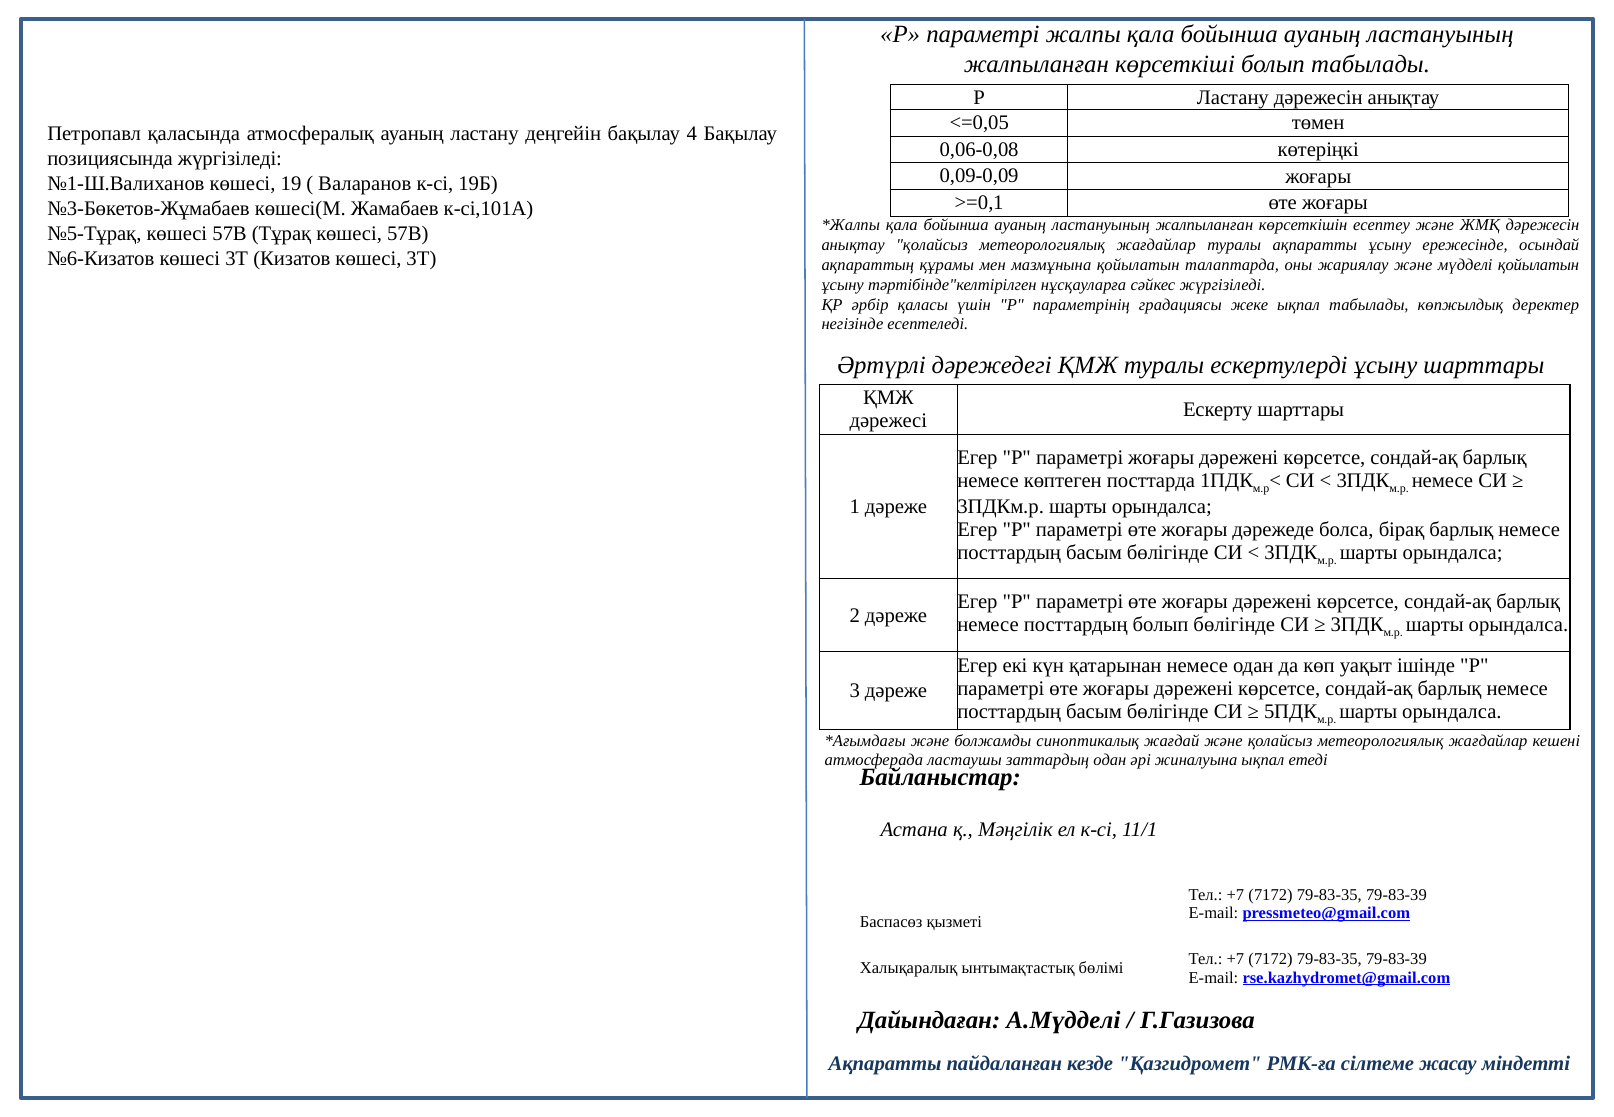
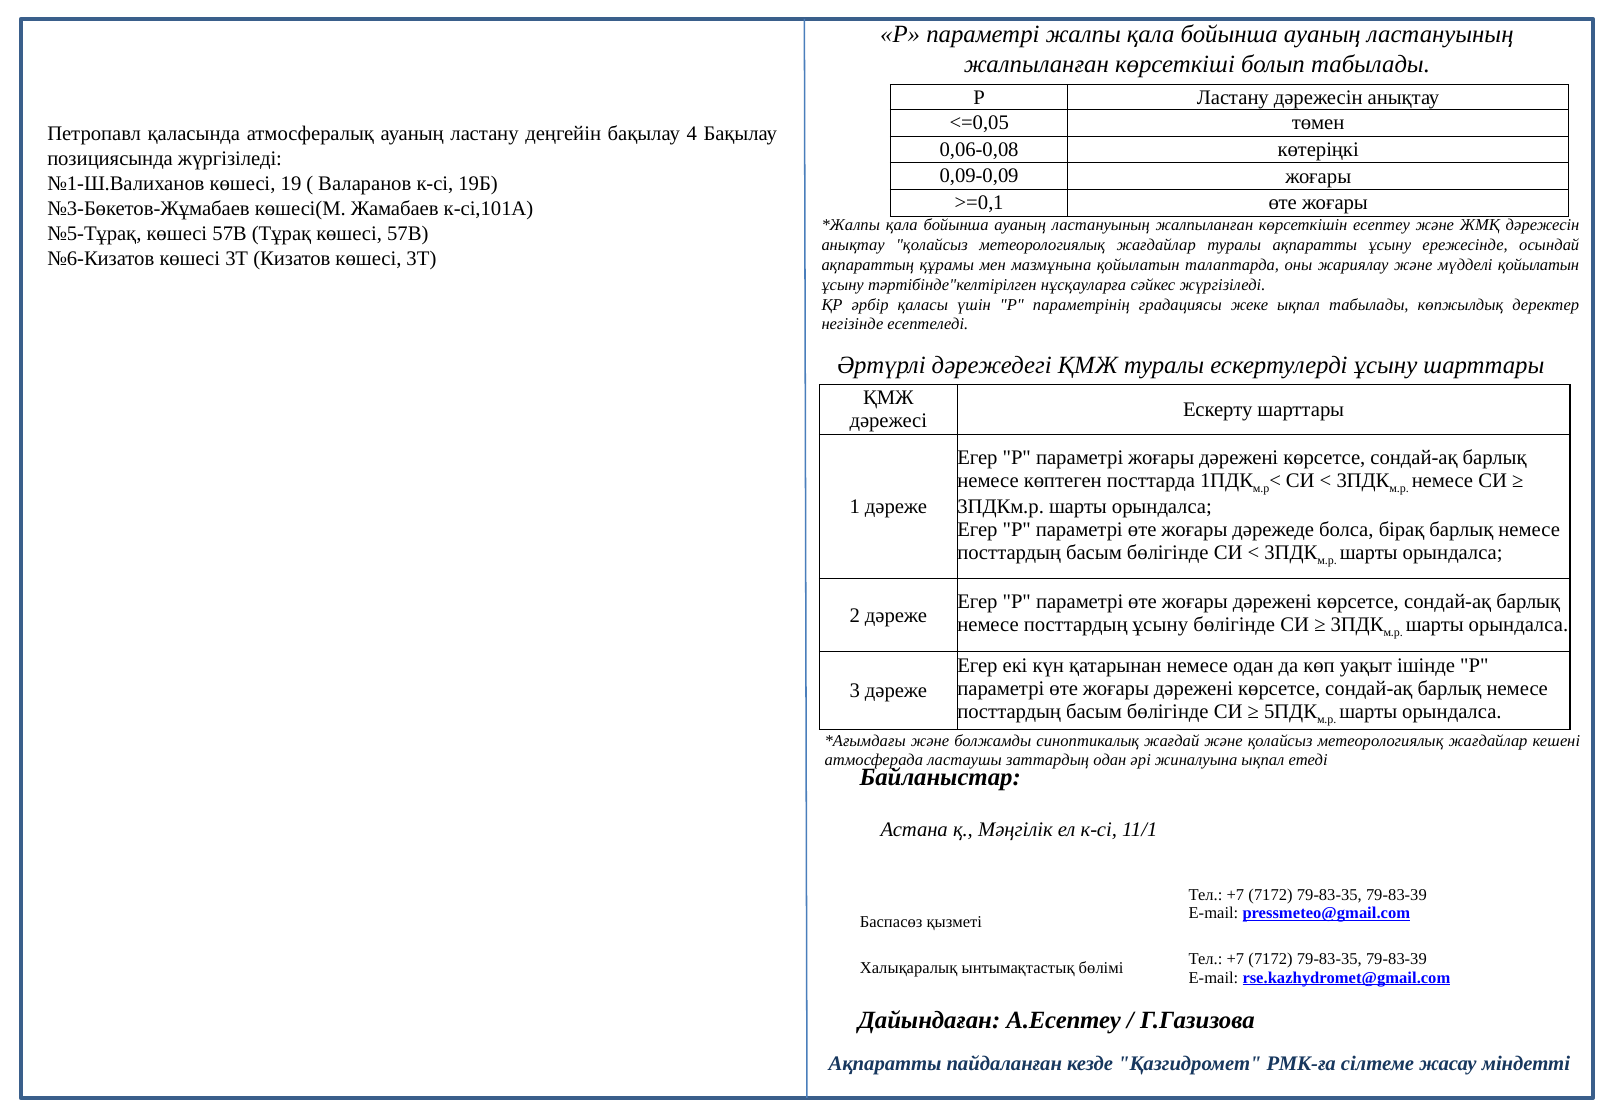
посттардың болып: болып -> ұсыну
А.Мүдделі: А.Мүдделі -> А.Есептеу
